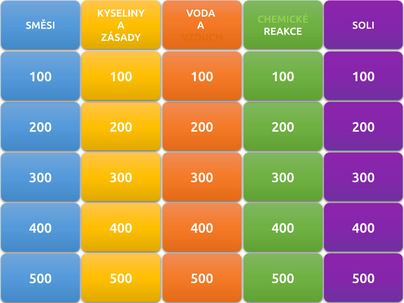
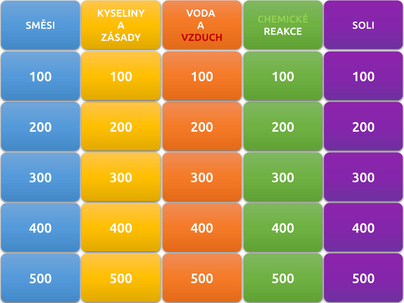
VZDUCH colour: orange -> red
